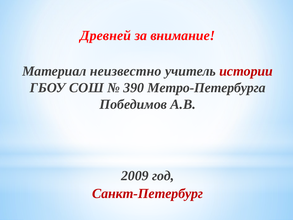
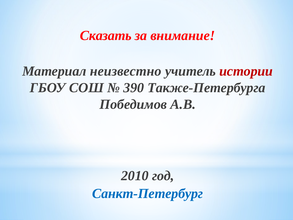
Древней: Древней -> Сказать
Метро-Петербурга: Метро-Петербурга -> Также-Петербурга
2009: 2009 -> 2010
Санкт-Петербург colour: red -> blue
